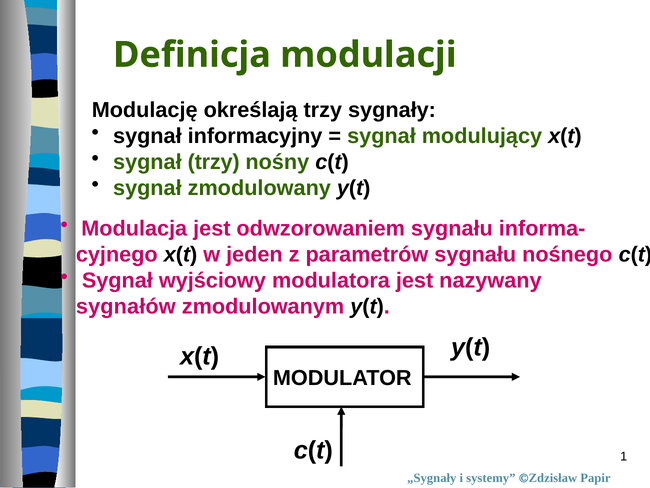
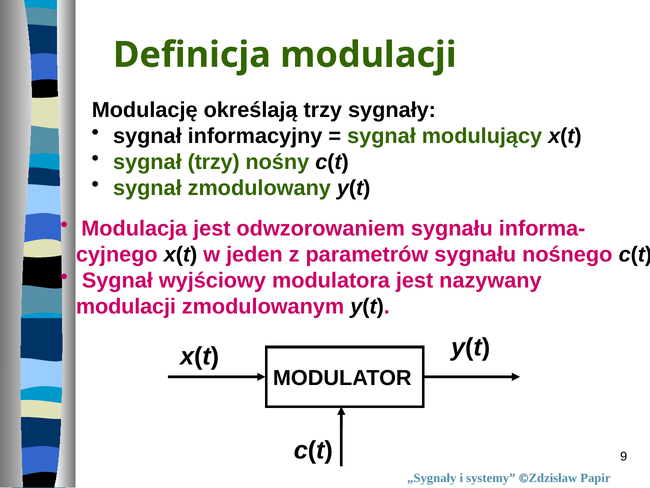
sygnałów at (126, 306): sygnałów -> modulacji
1: 1 -> 9
